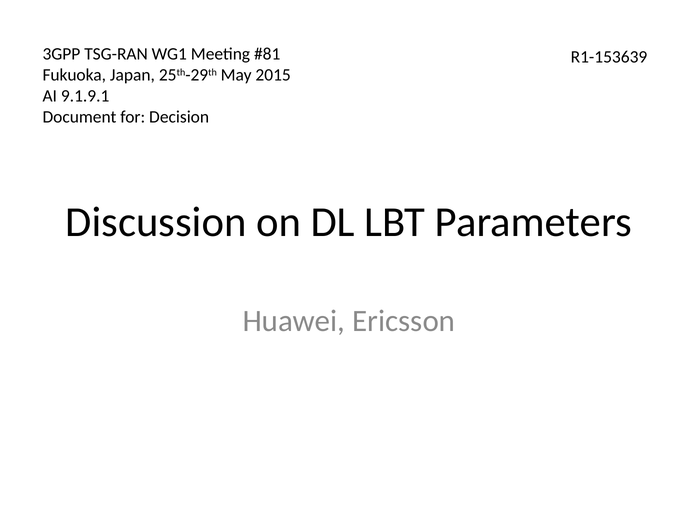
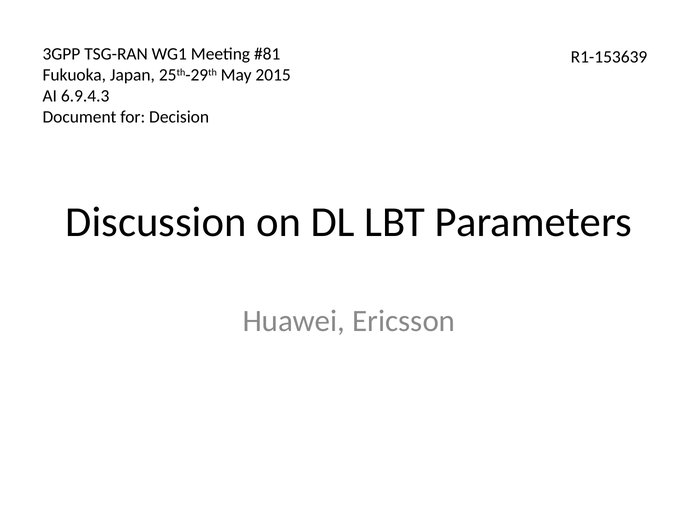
9.1.9.1: 9.1.9.1 -> 6.9.4.3
